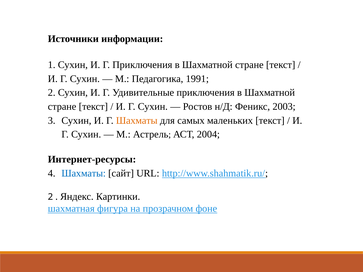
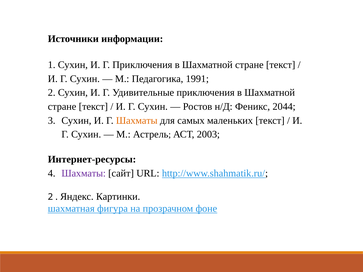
2003: 2003 -> 2044
2004: 2004 -> 2003
Шахматы at (84, 173) colour: blue -> purple
